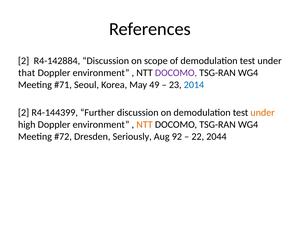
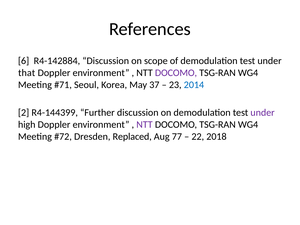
2 at (24, 61): 2 -> 6
49: 49 -> 37
under at (263, 113) colour: orange -> purple
NTT at (145, 125) colour: orange -> purple
Seriously: Seriously -> Replaced
92: 92 -> 77
2044: 2044 -> 2018
